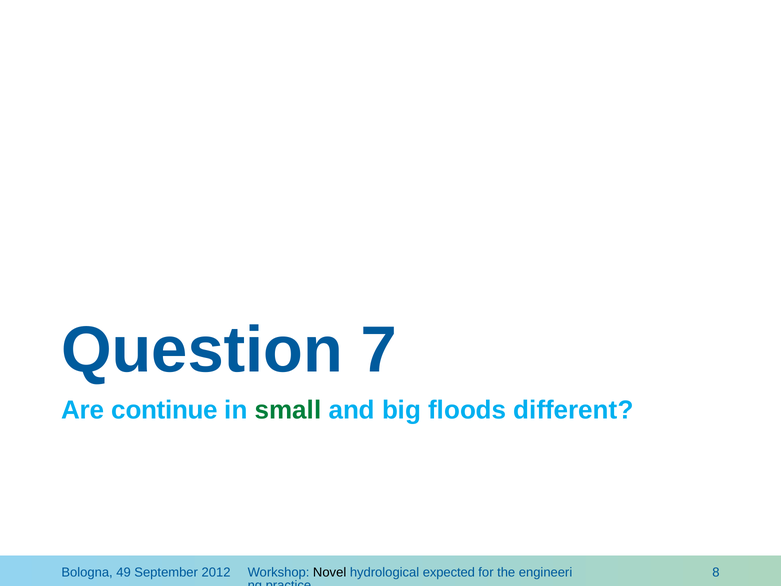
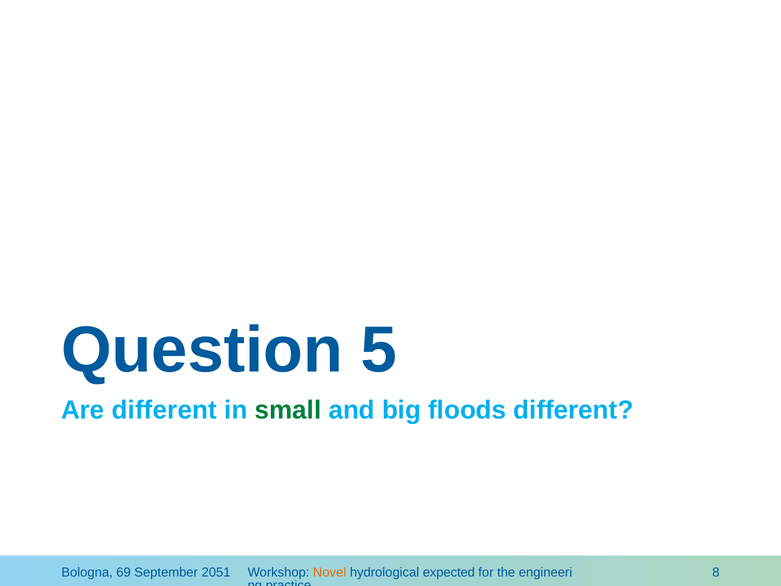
7: 7 -> 5
Are continue: continue -> different
49: 49 -> 69
2012: 2012 -> 2051
Novel colour: black -> orange
